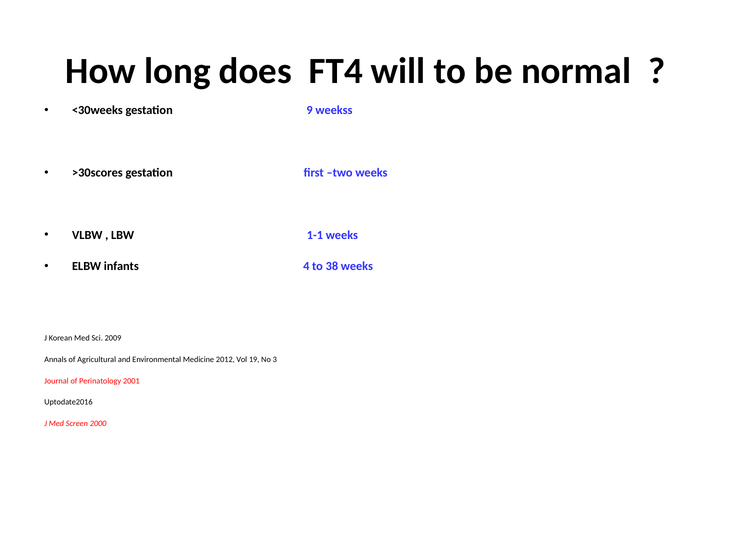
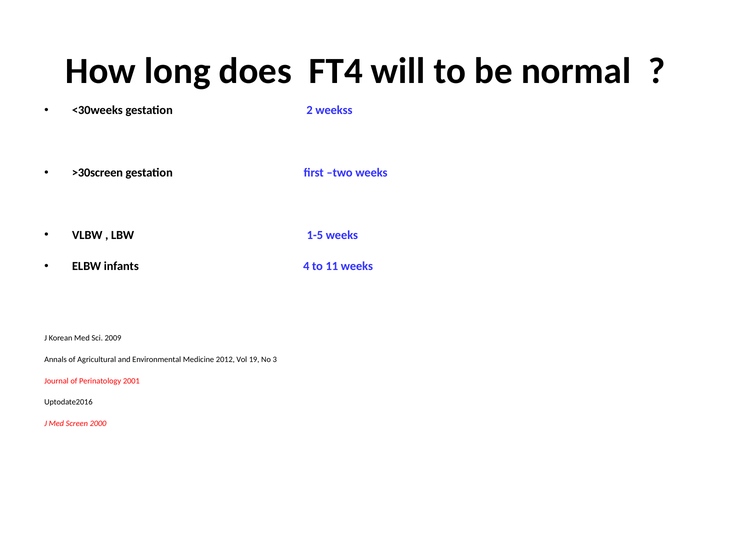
9: 9 -> 2
>30scores: >30scores -> >30screen
1-1: 1-1 -> 1-5
38: 38 -> 11
